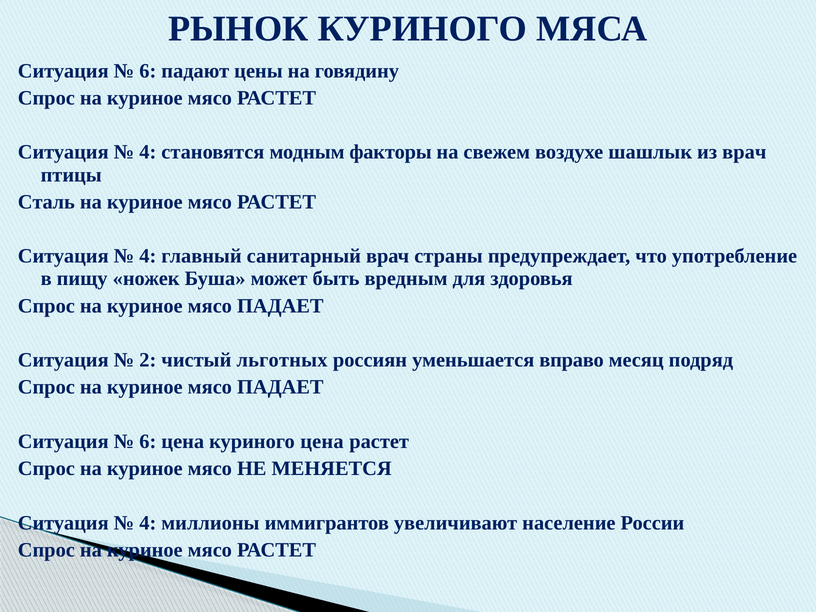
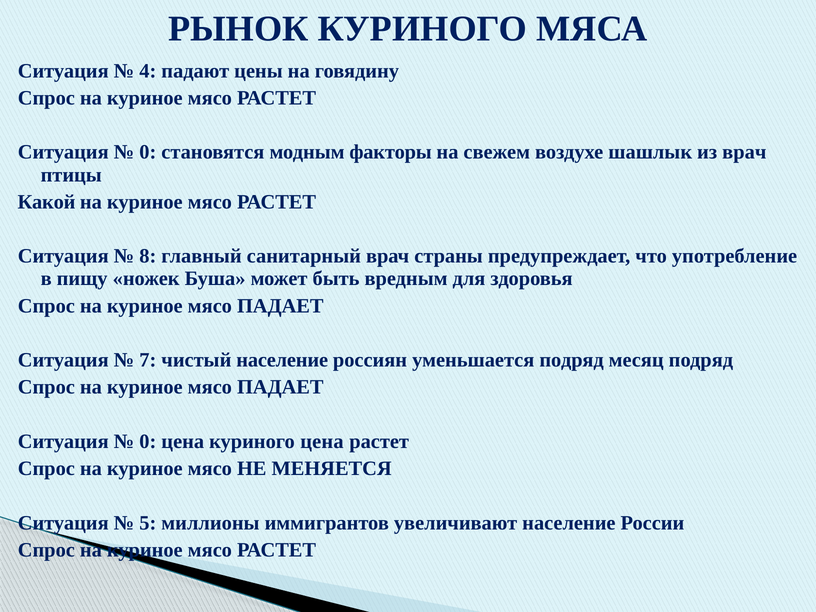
6 at (148, 71): 6 -> 4
4 at (148, 152): 4 -> 0
Сталь: Сталь -> Какой
4 at (148, 256): 4 -> 8
2: 2 -> 7
чистый льготных: льготных -> население
уменьшается вправо: вправо -> подряд
6 at (148, 441): 6 -> 0
4 at (148, 523): 4 -> 5
